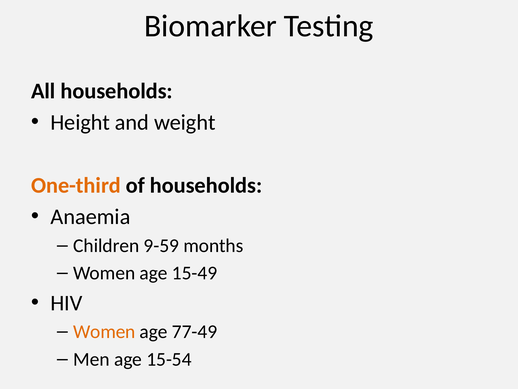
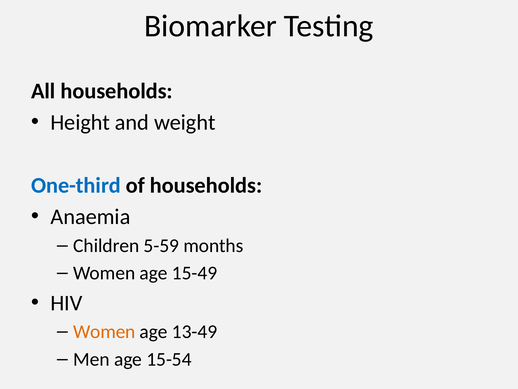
One-third colour: orange -> blue
9-59: 9-59 -> 5-59
77-49: 77-49 -> 13-49
